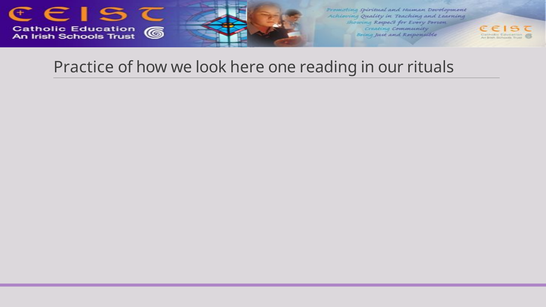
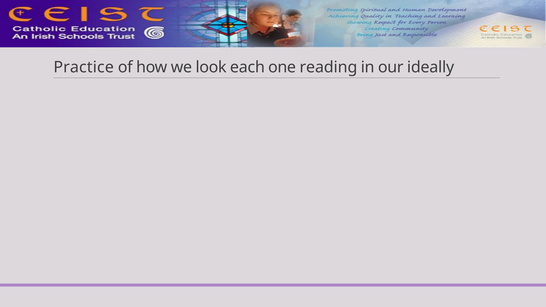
here: here -> each
rituals: rituals -> ideally
